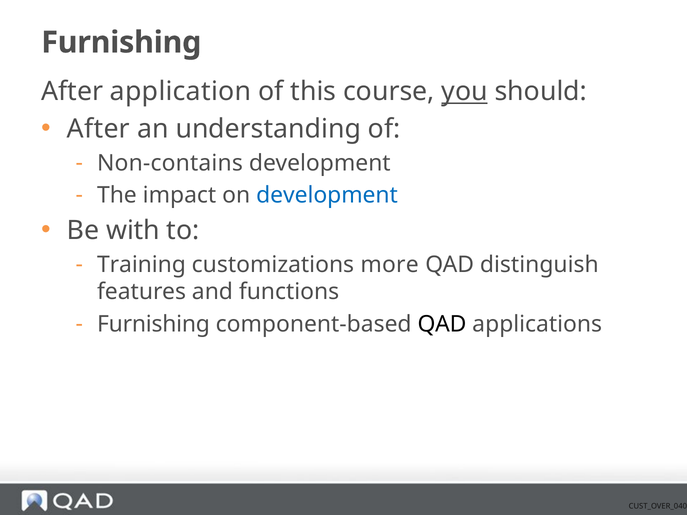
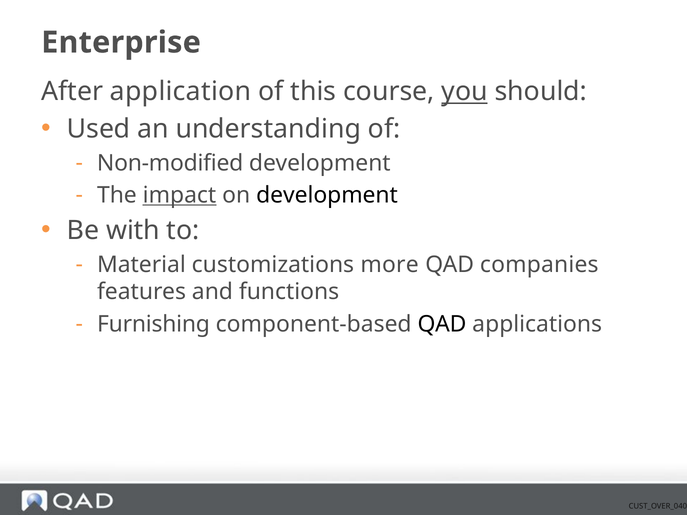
Furnishing at (121, 42): Furnishing -> Enterprise
After at (98, 129): After -> Used
Non-contains: Non-contains -> Non-modified
impact underline: none -> present
development at (327, 195) colour: blue -> black
Training: Training -> Material
distinguish: distinguish -> companies
